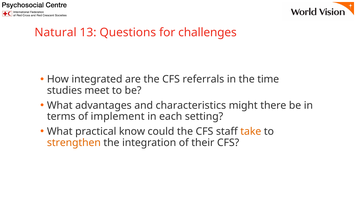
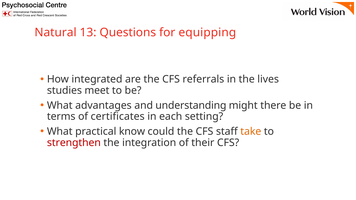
challenges: challenges -> equipping
time: time -> lives
characteristics: characteristics -> understanding
implement: implement -> certificates
strengthen colour: orange -> red
